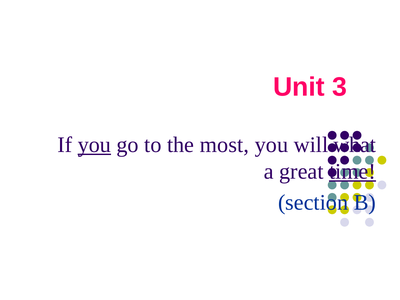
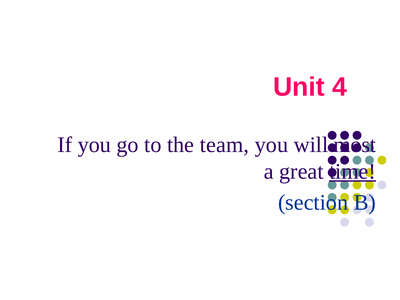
3: 3 -> 4
you at (94, 145) underline: present -> none
most: most -> team
what: what -> most
